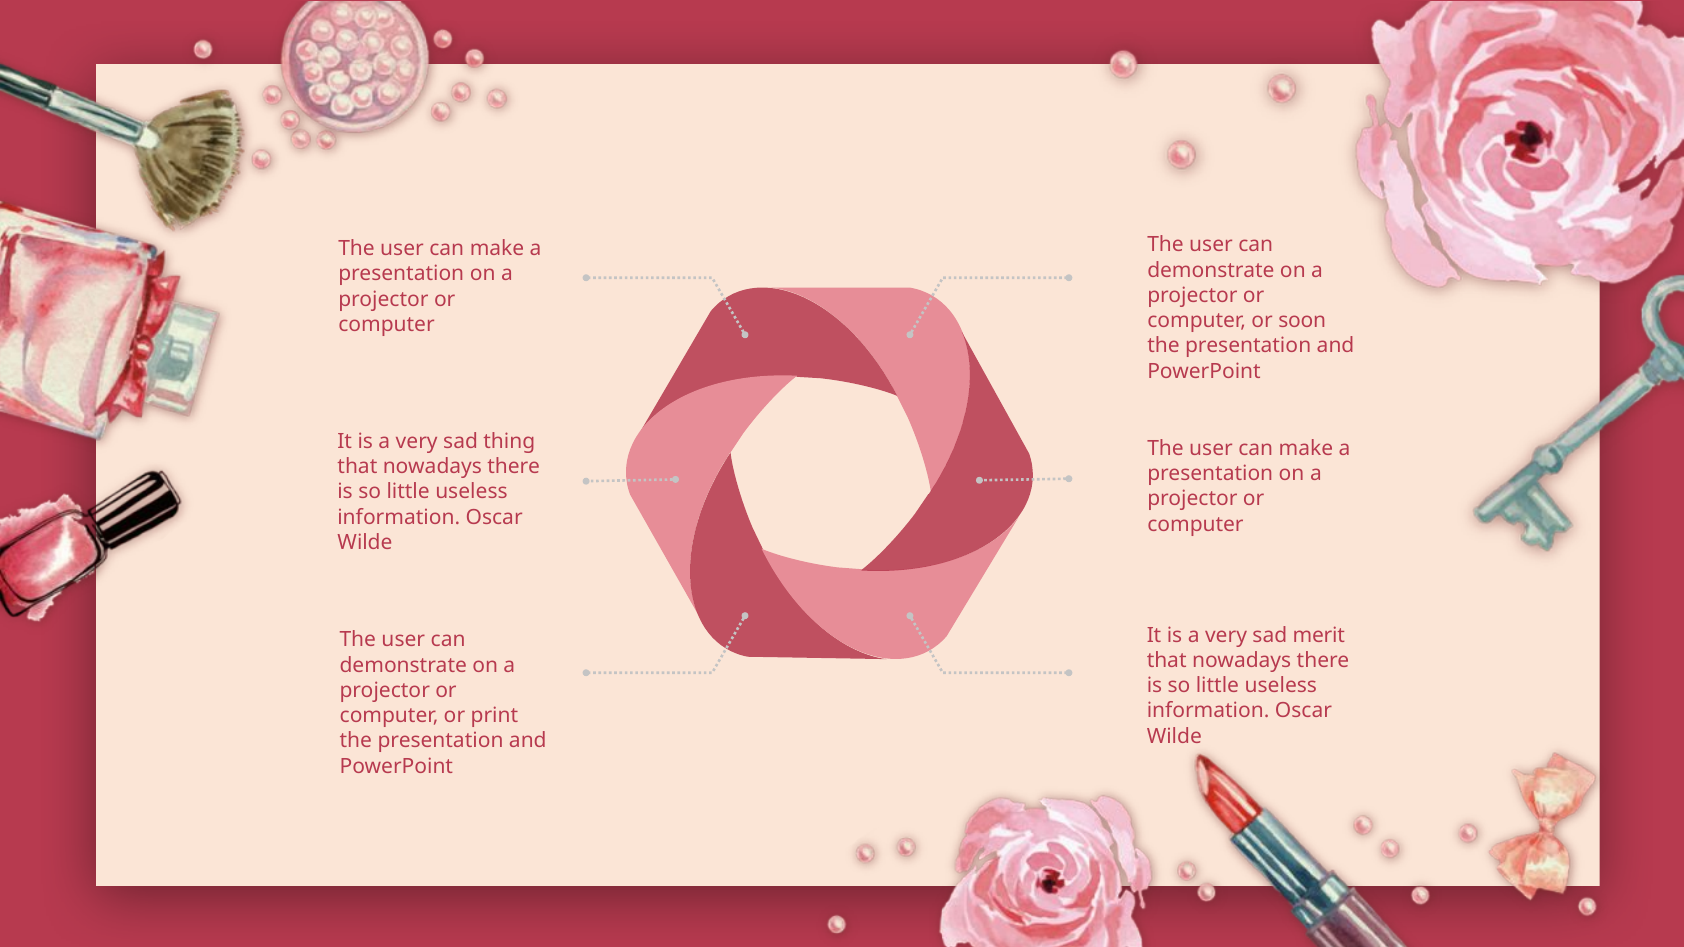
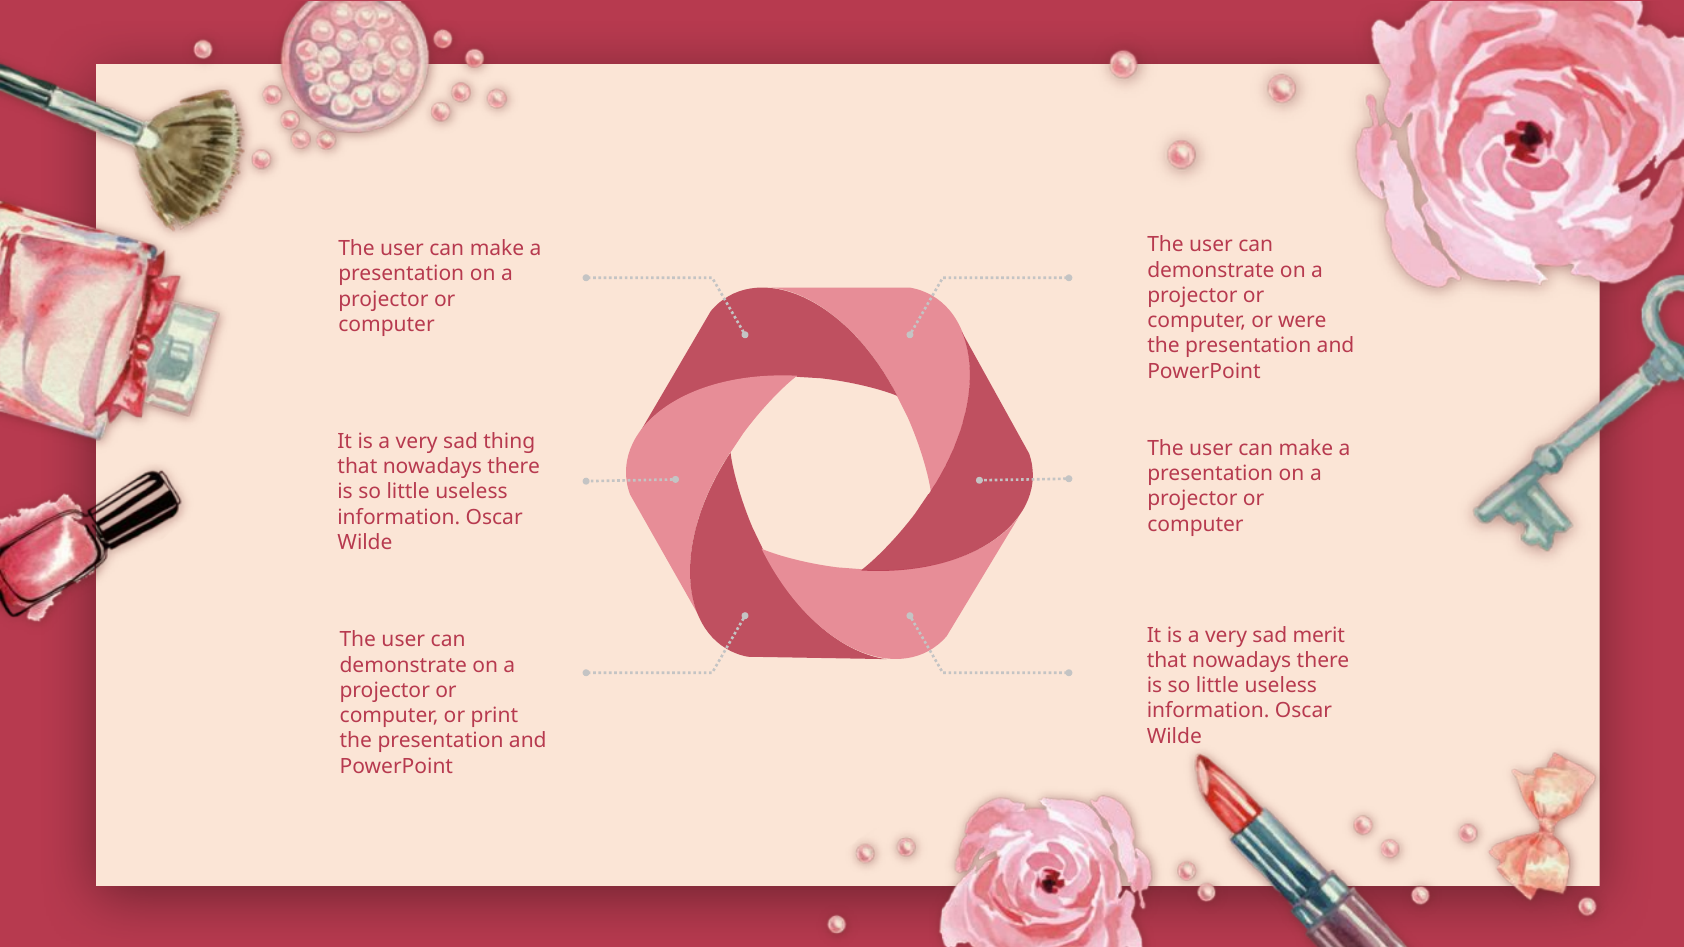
soon: soon -> were
